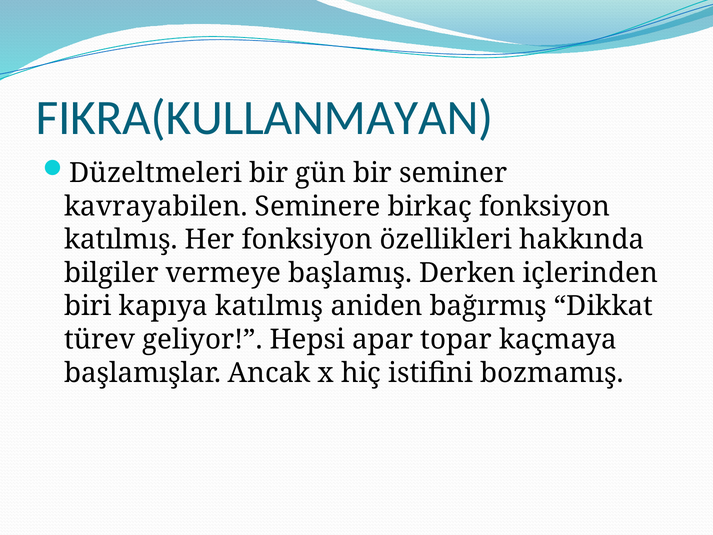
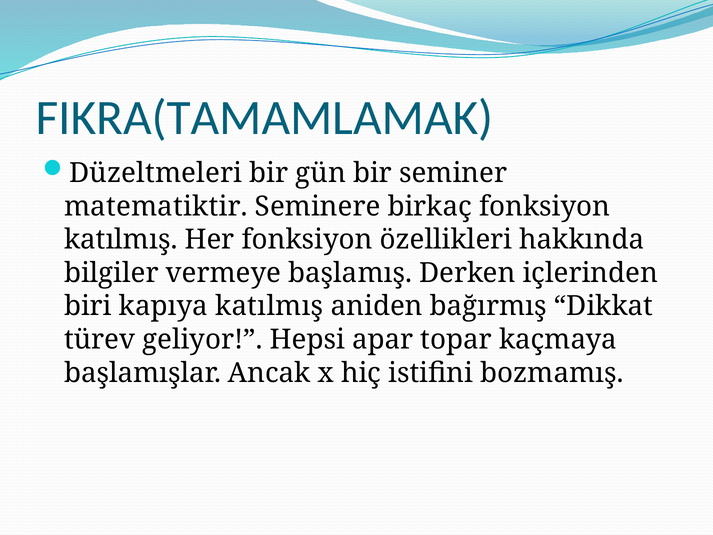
FIKRA(KULLANMAYAN: FIKRA(KULLANMAYAN -> FIKRA(TAMAMLAMAK
kavrayabilen: kavrayabilen -> matematiktir
